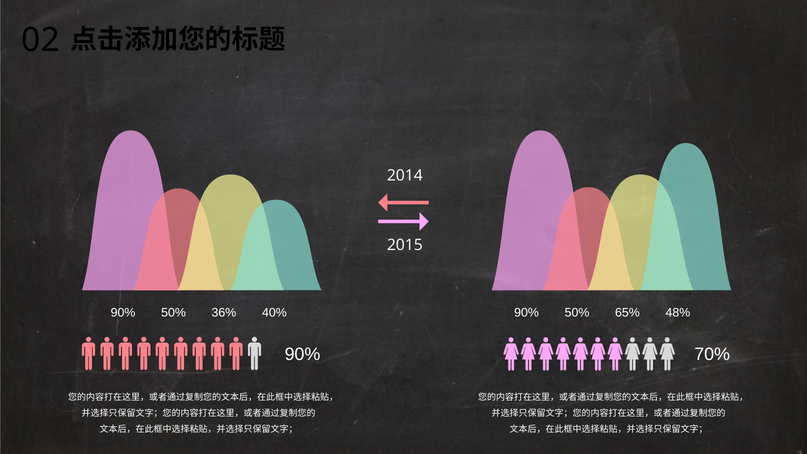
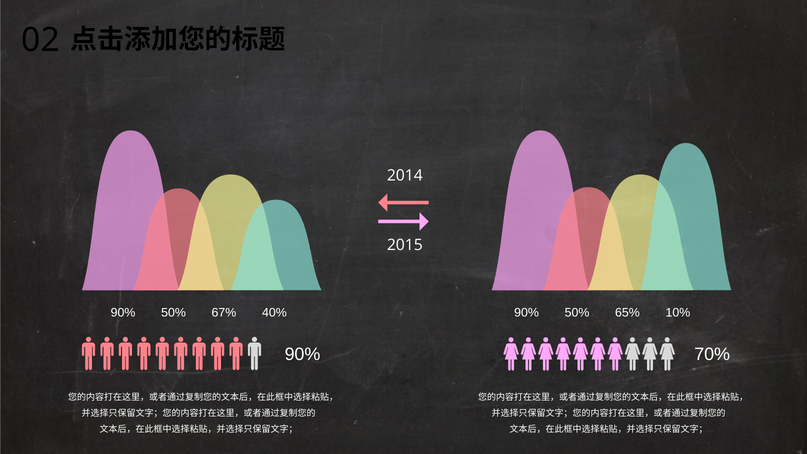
36%: 36% -> 67%
48%: 48% -> 10%
